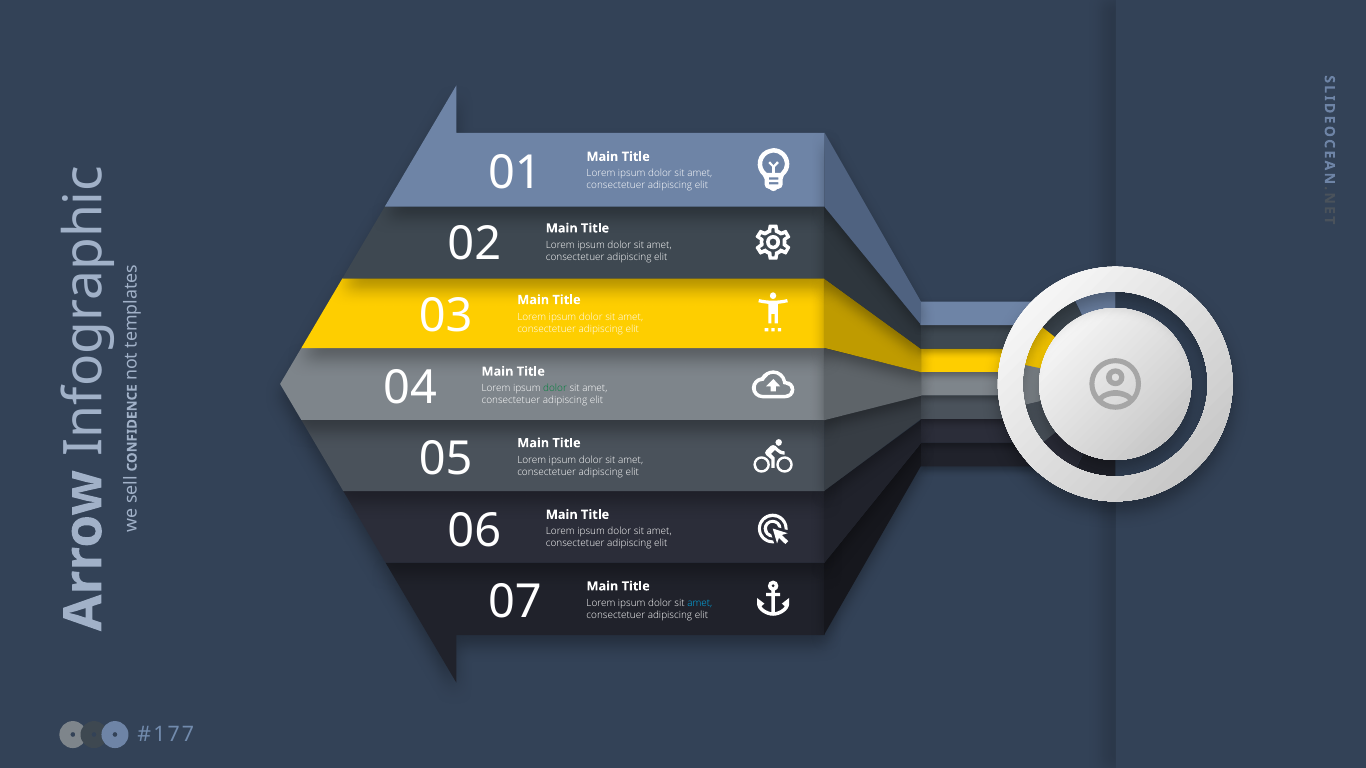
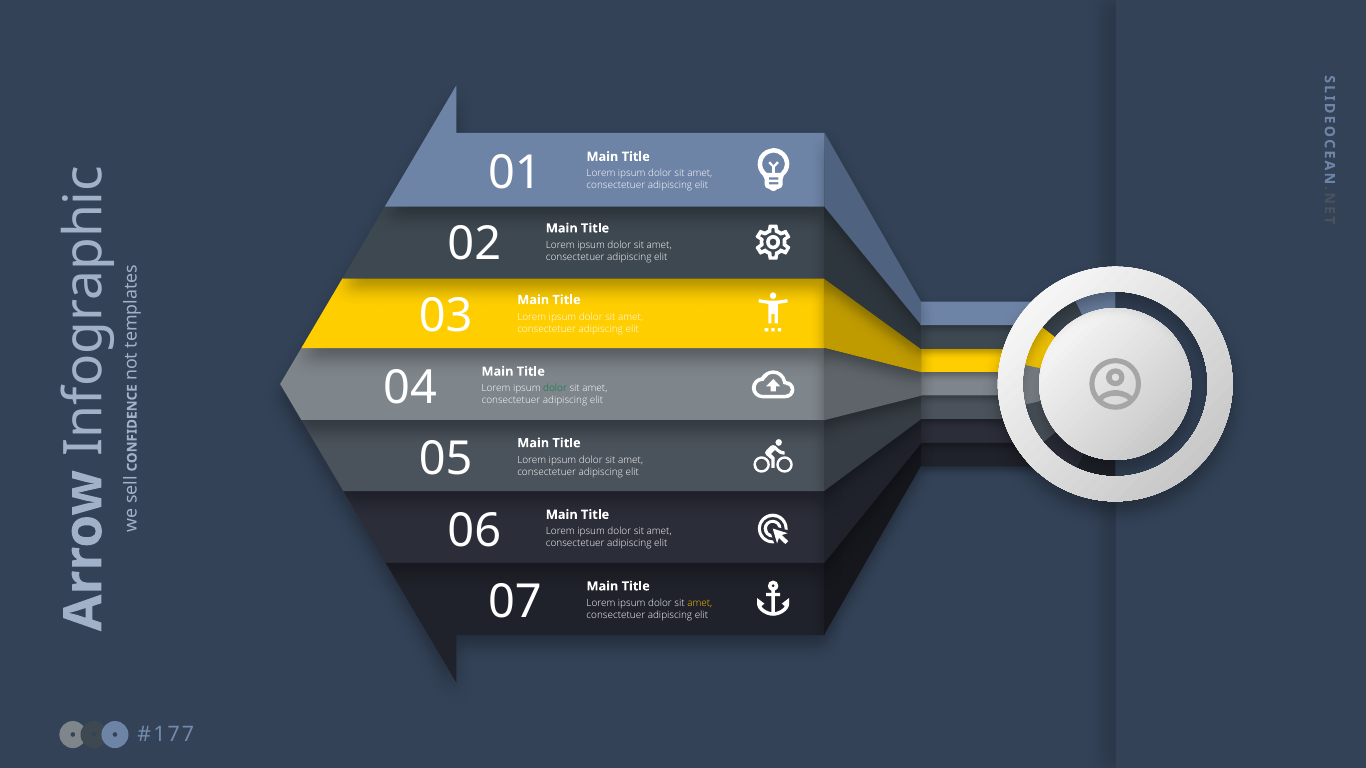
amet at (700, 603) colour: light blue -> yellow
